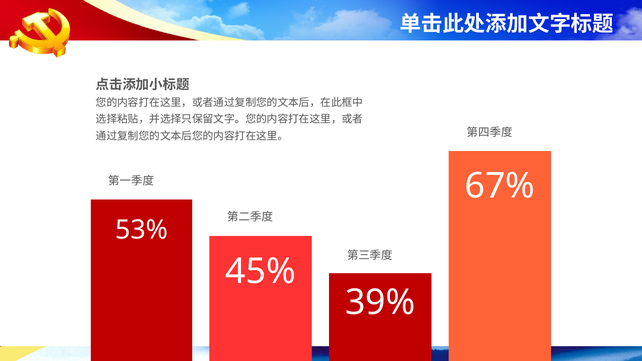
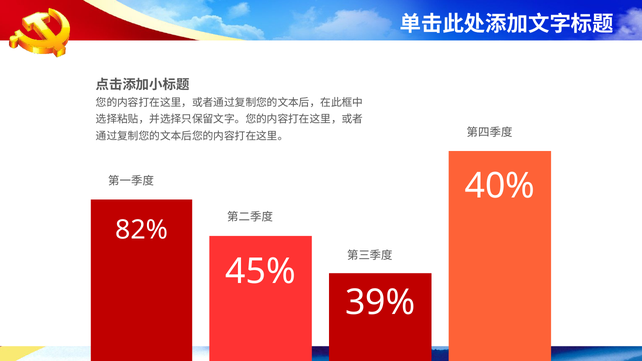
67%: 67% -> 40%
53%: 53% -> 82%
